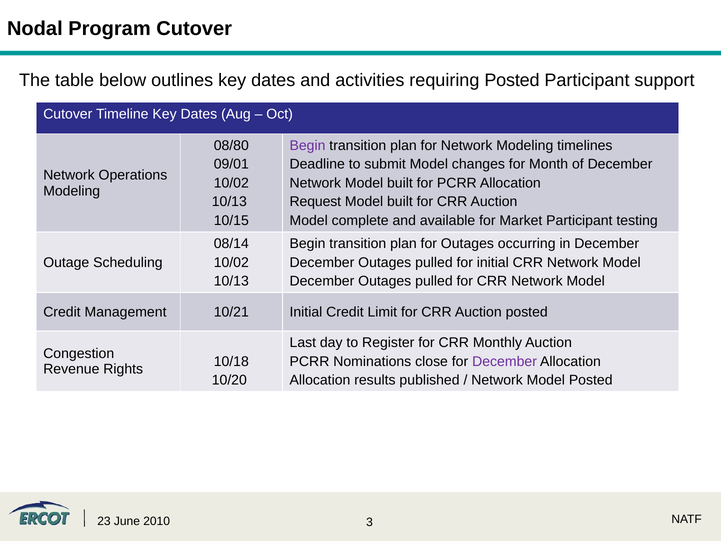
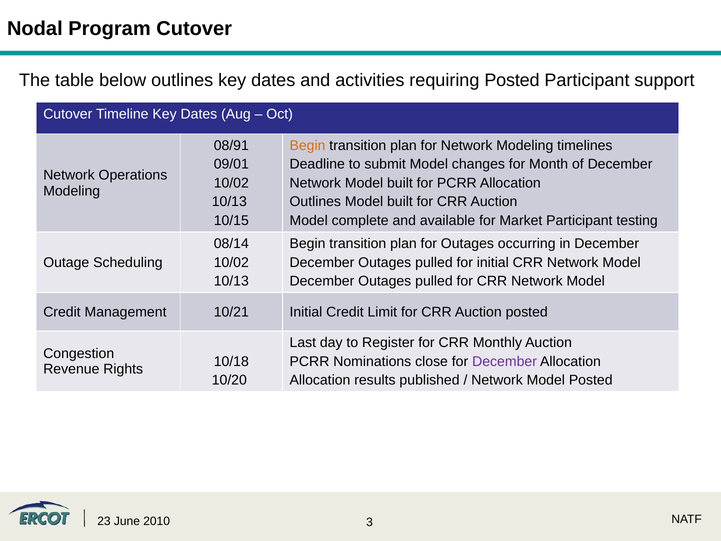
08/80: 08/80 -> 08/91
Begin at (308, 145) colour: purple -> orange
Request at (315, 202): Request -> Outlines
